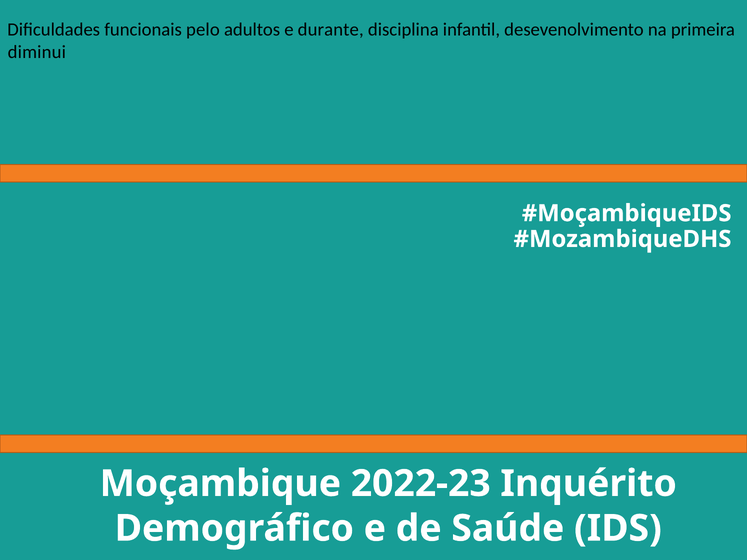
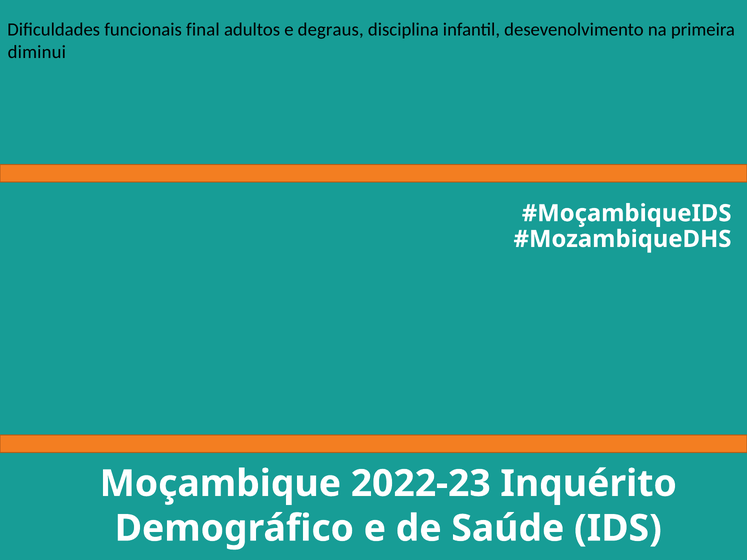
pelo: pelo -> final
durante: durante -> degraus
